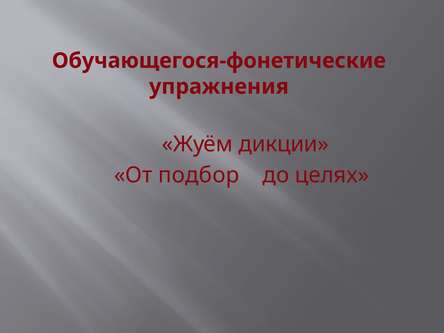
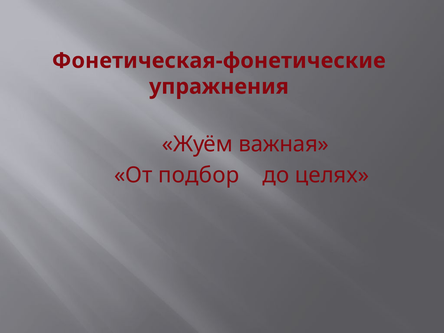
Обучающегося-фонетические: Обучающегося-фонетические -> Фонетическая-фонетические
дикции: дикции -> важная
